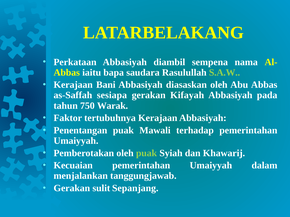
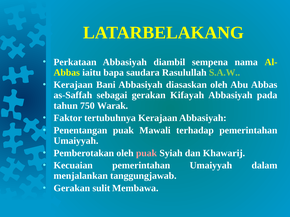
sesiapa: sesiapa -> sebagai
puak at (146, 153) colour: light green -> pink
Sepanjang: Sepanjang -> Membawa
